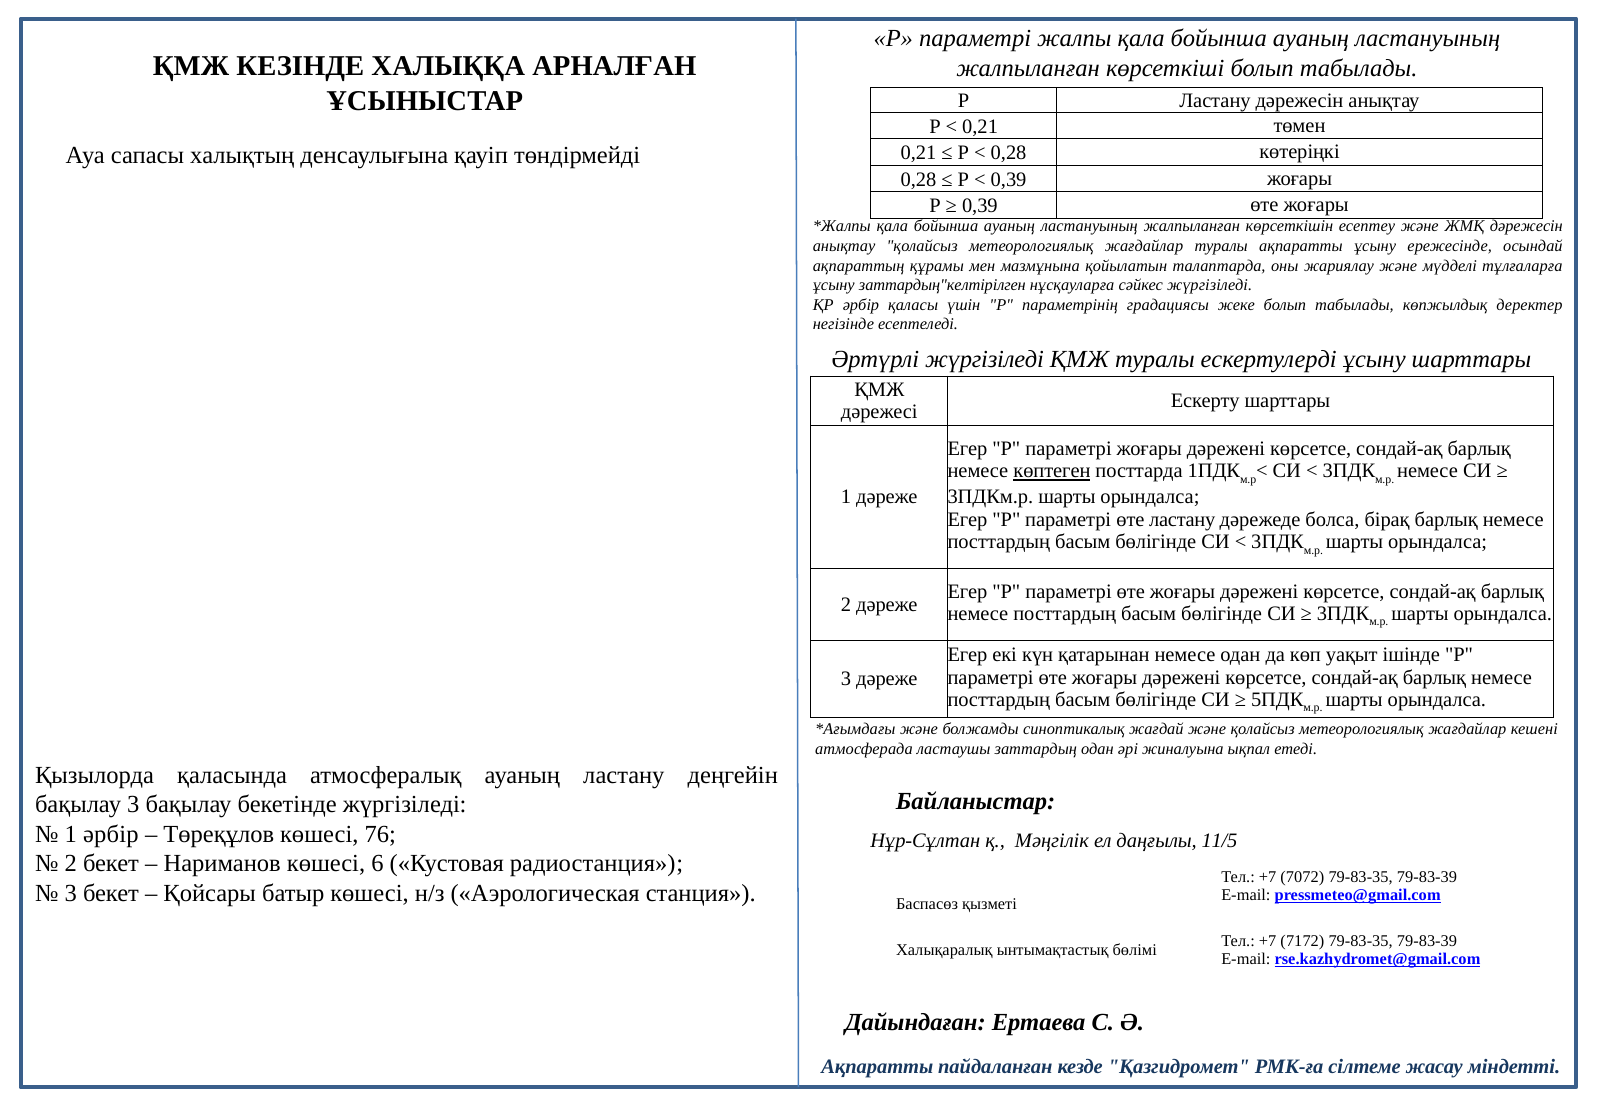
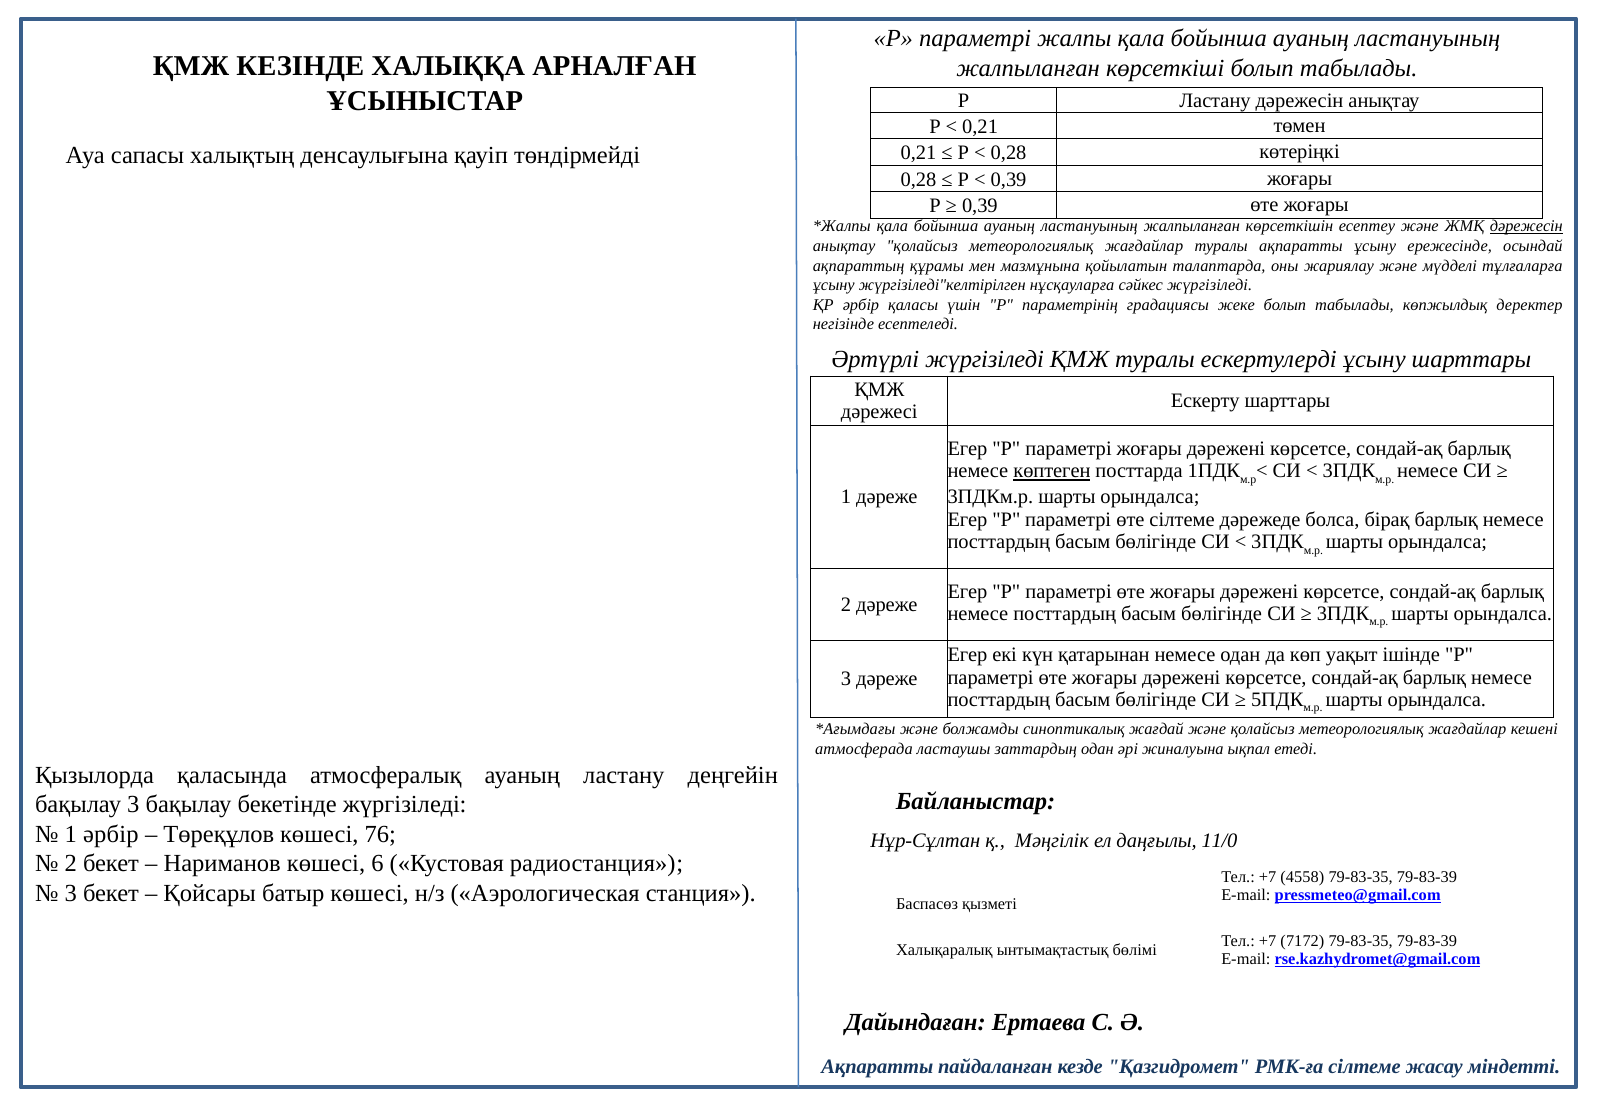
дәрежесін at (1526, 226) underline: none -> present
заттардың"келтірілген: заттардың"келтірілген -> жүргізіледі"келтірілген
өте ластану: ластану -> сілтеме
11/5: 11/5 -> 11/0
7072: 7072 -> 4558
